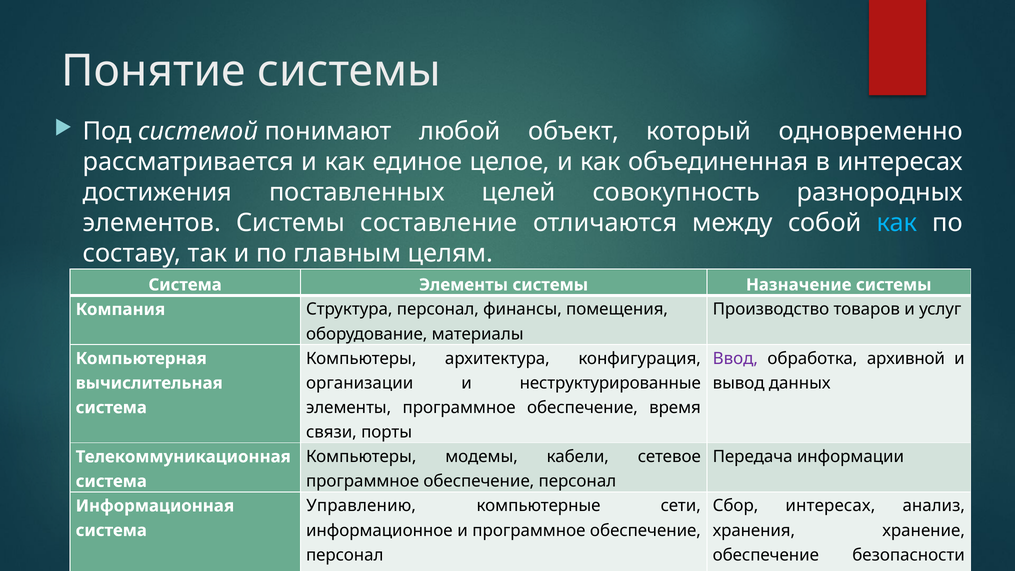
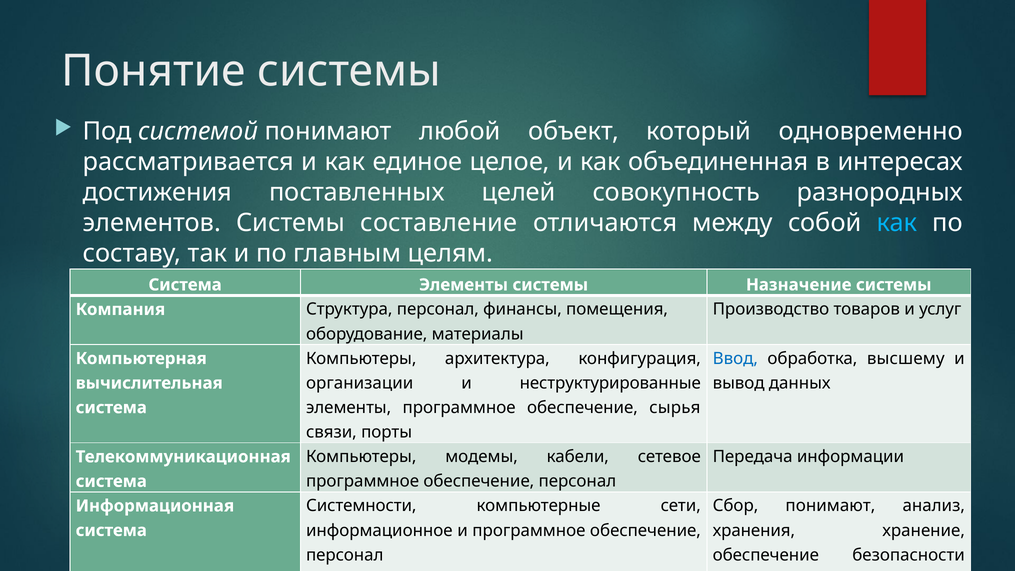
Ввод colour: purple -> blue
архивной: архивной -> высшему
время: время -> сырья
Управлению: Управлению -> Системности
Сбор интересах: интересах -> понимают
